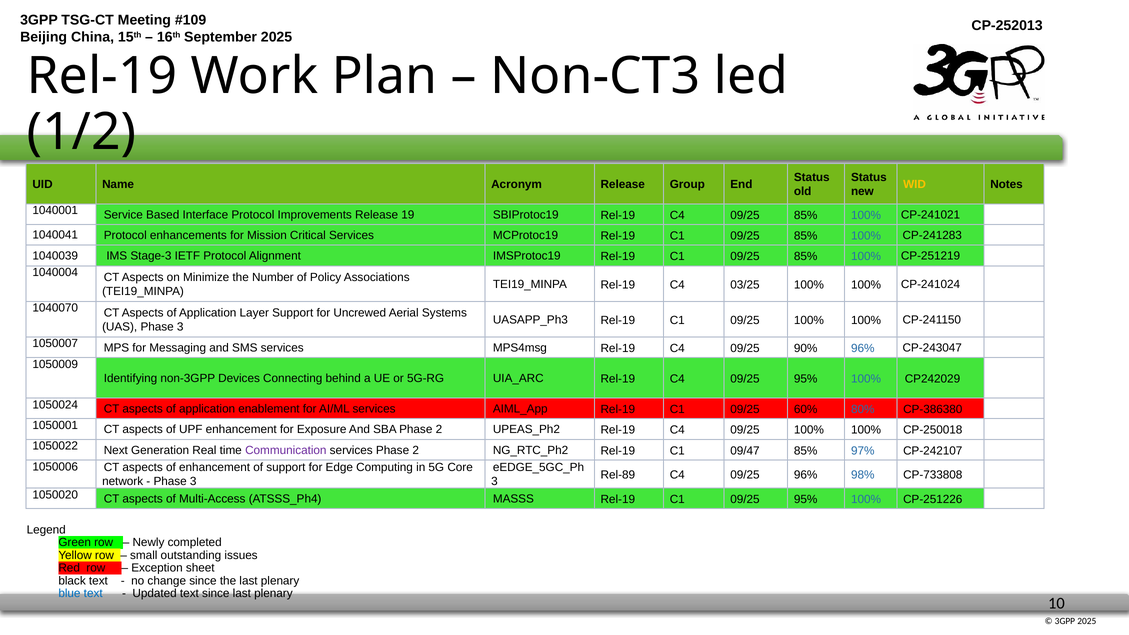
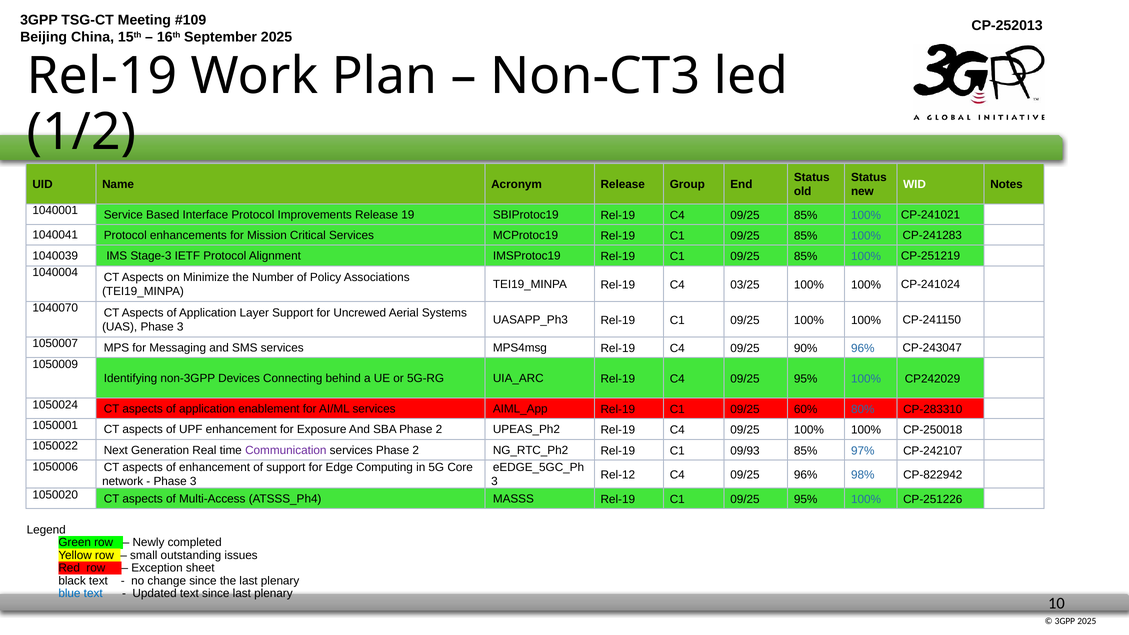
WID colour: yellow -> white
CP-386380: CP-386380 -> CP-283310
09/47: 09/47 -> 09/93
Rel-89: Rel-89 -> Rel-12
CP-733808: CP-733808 -> CP-822942
